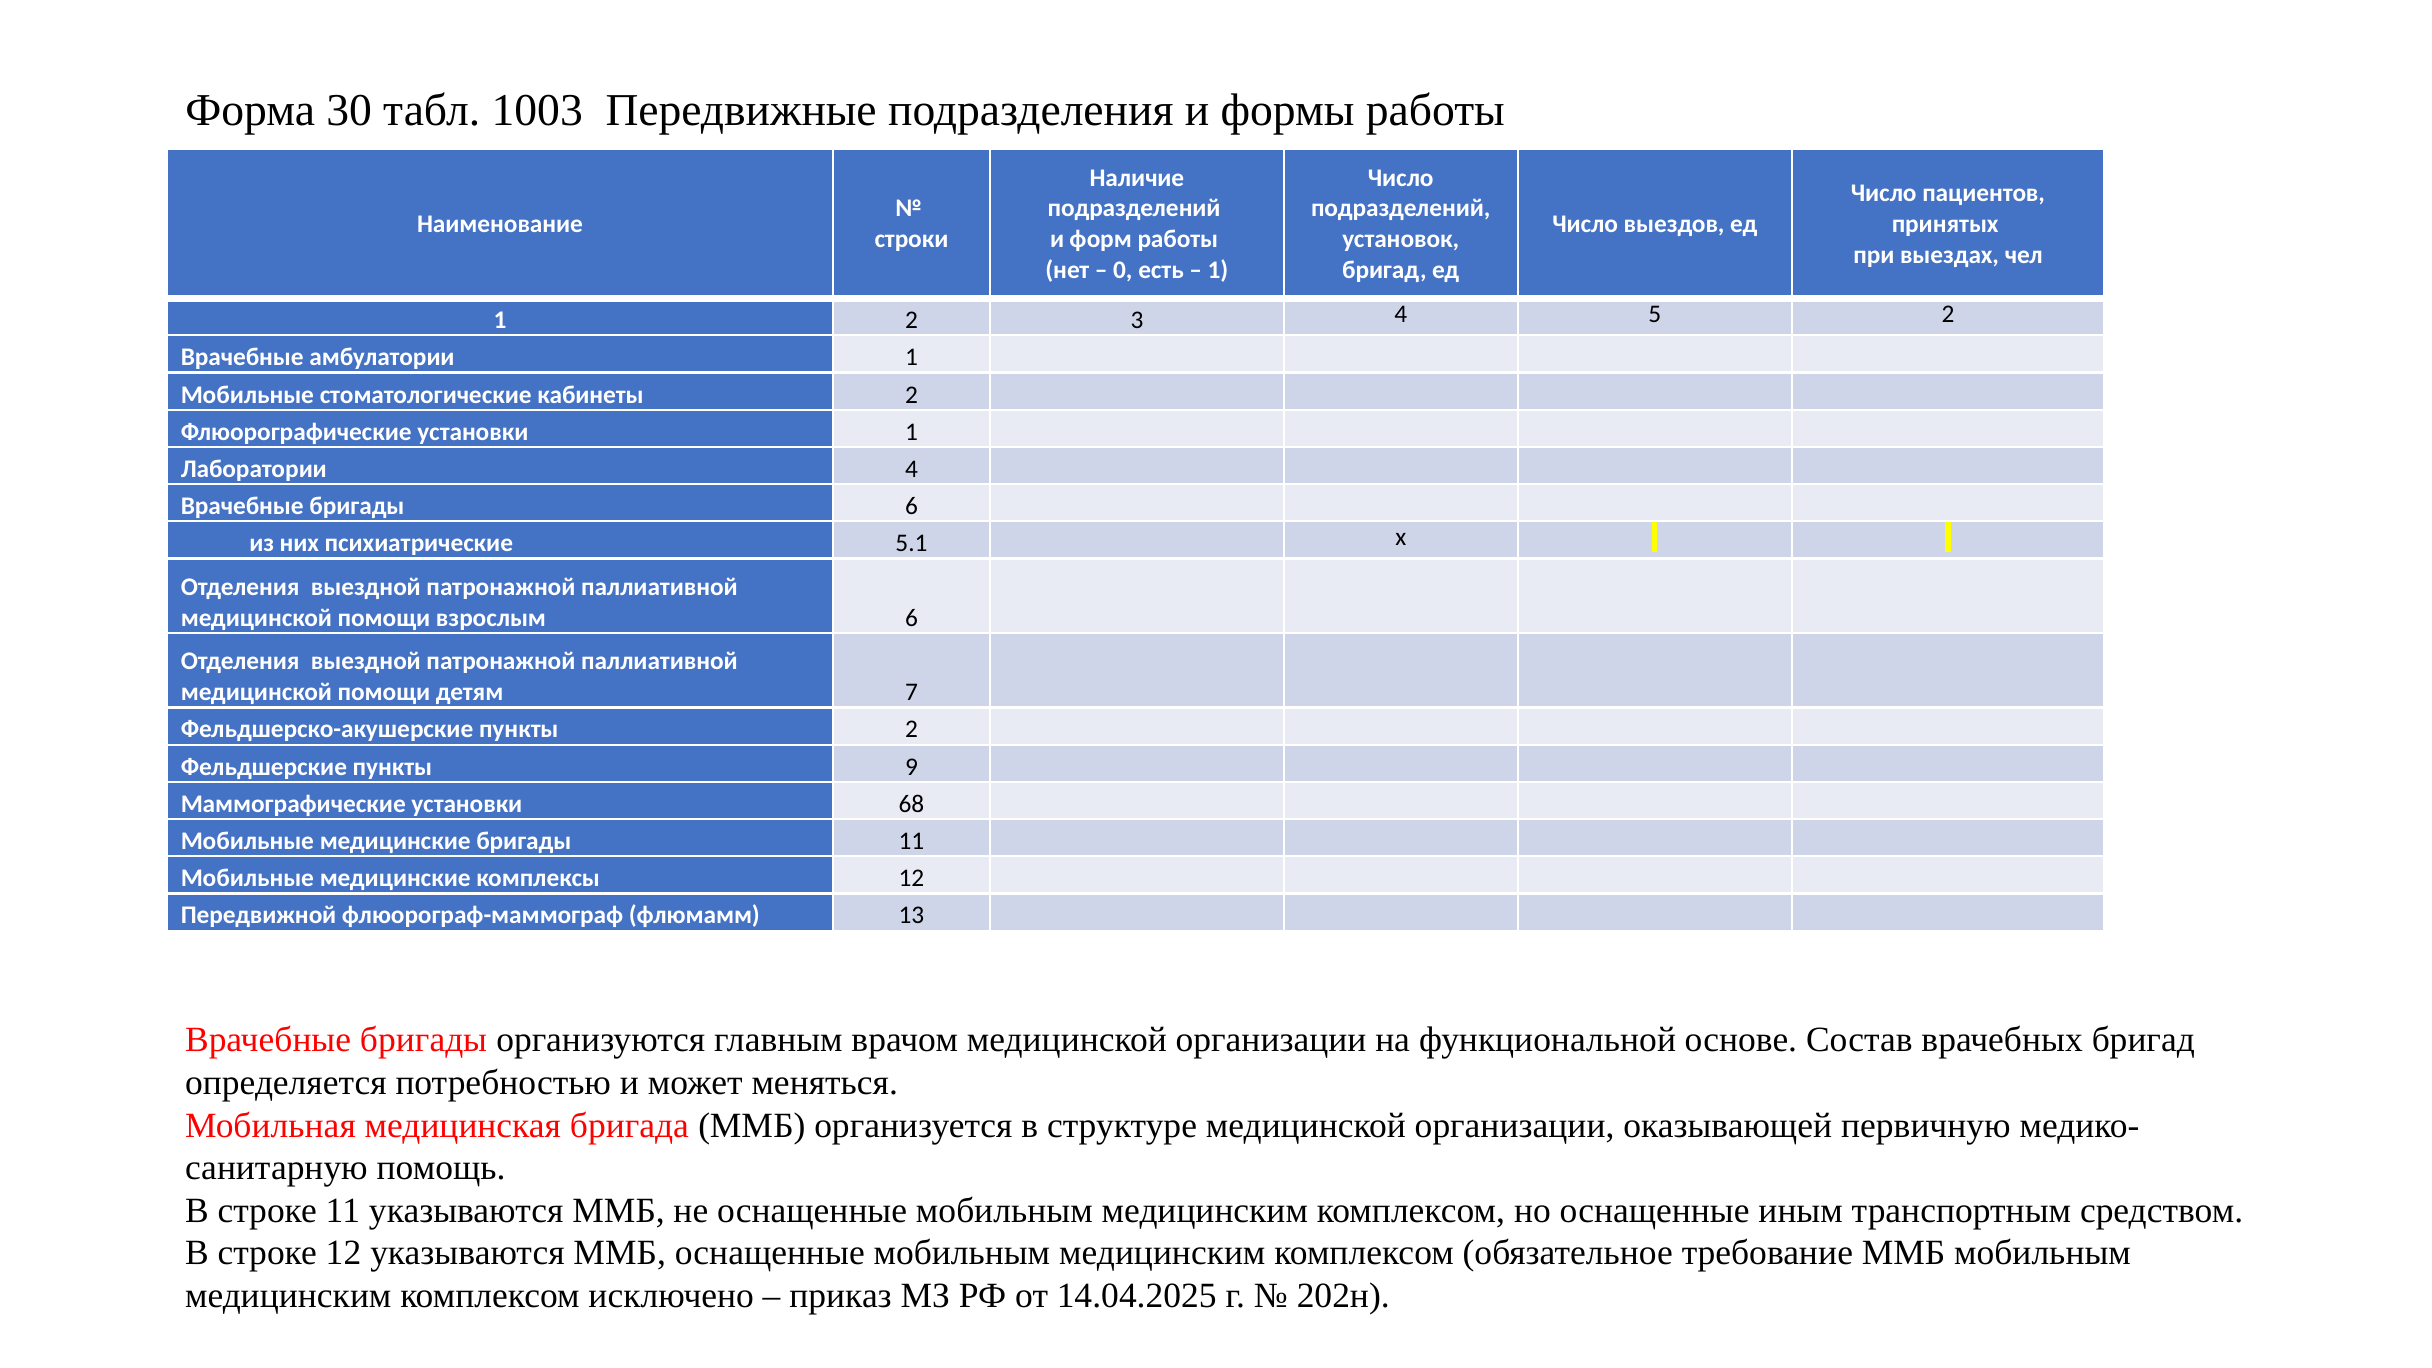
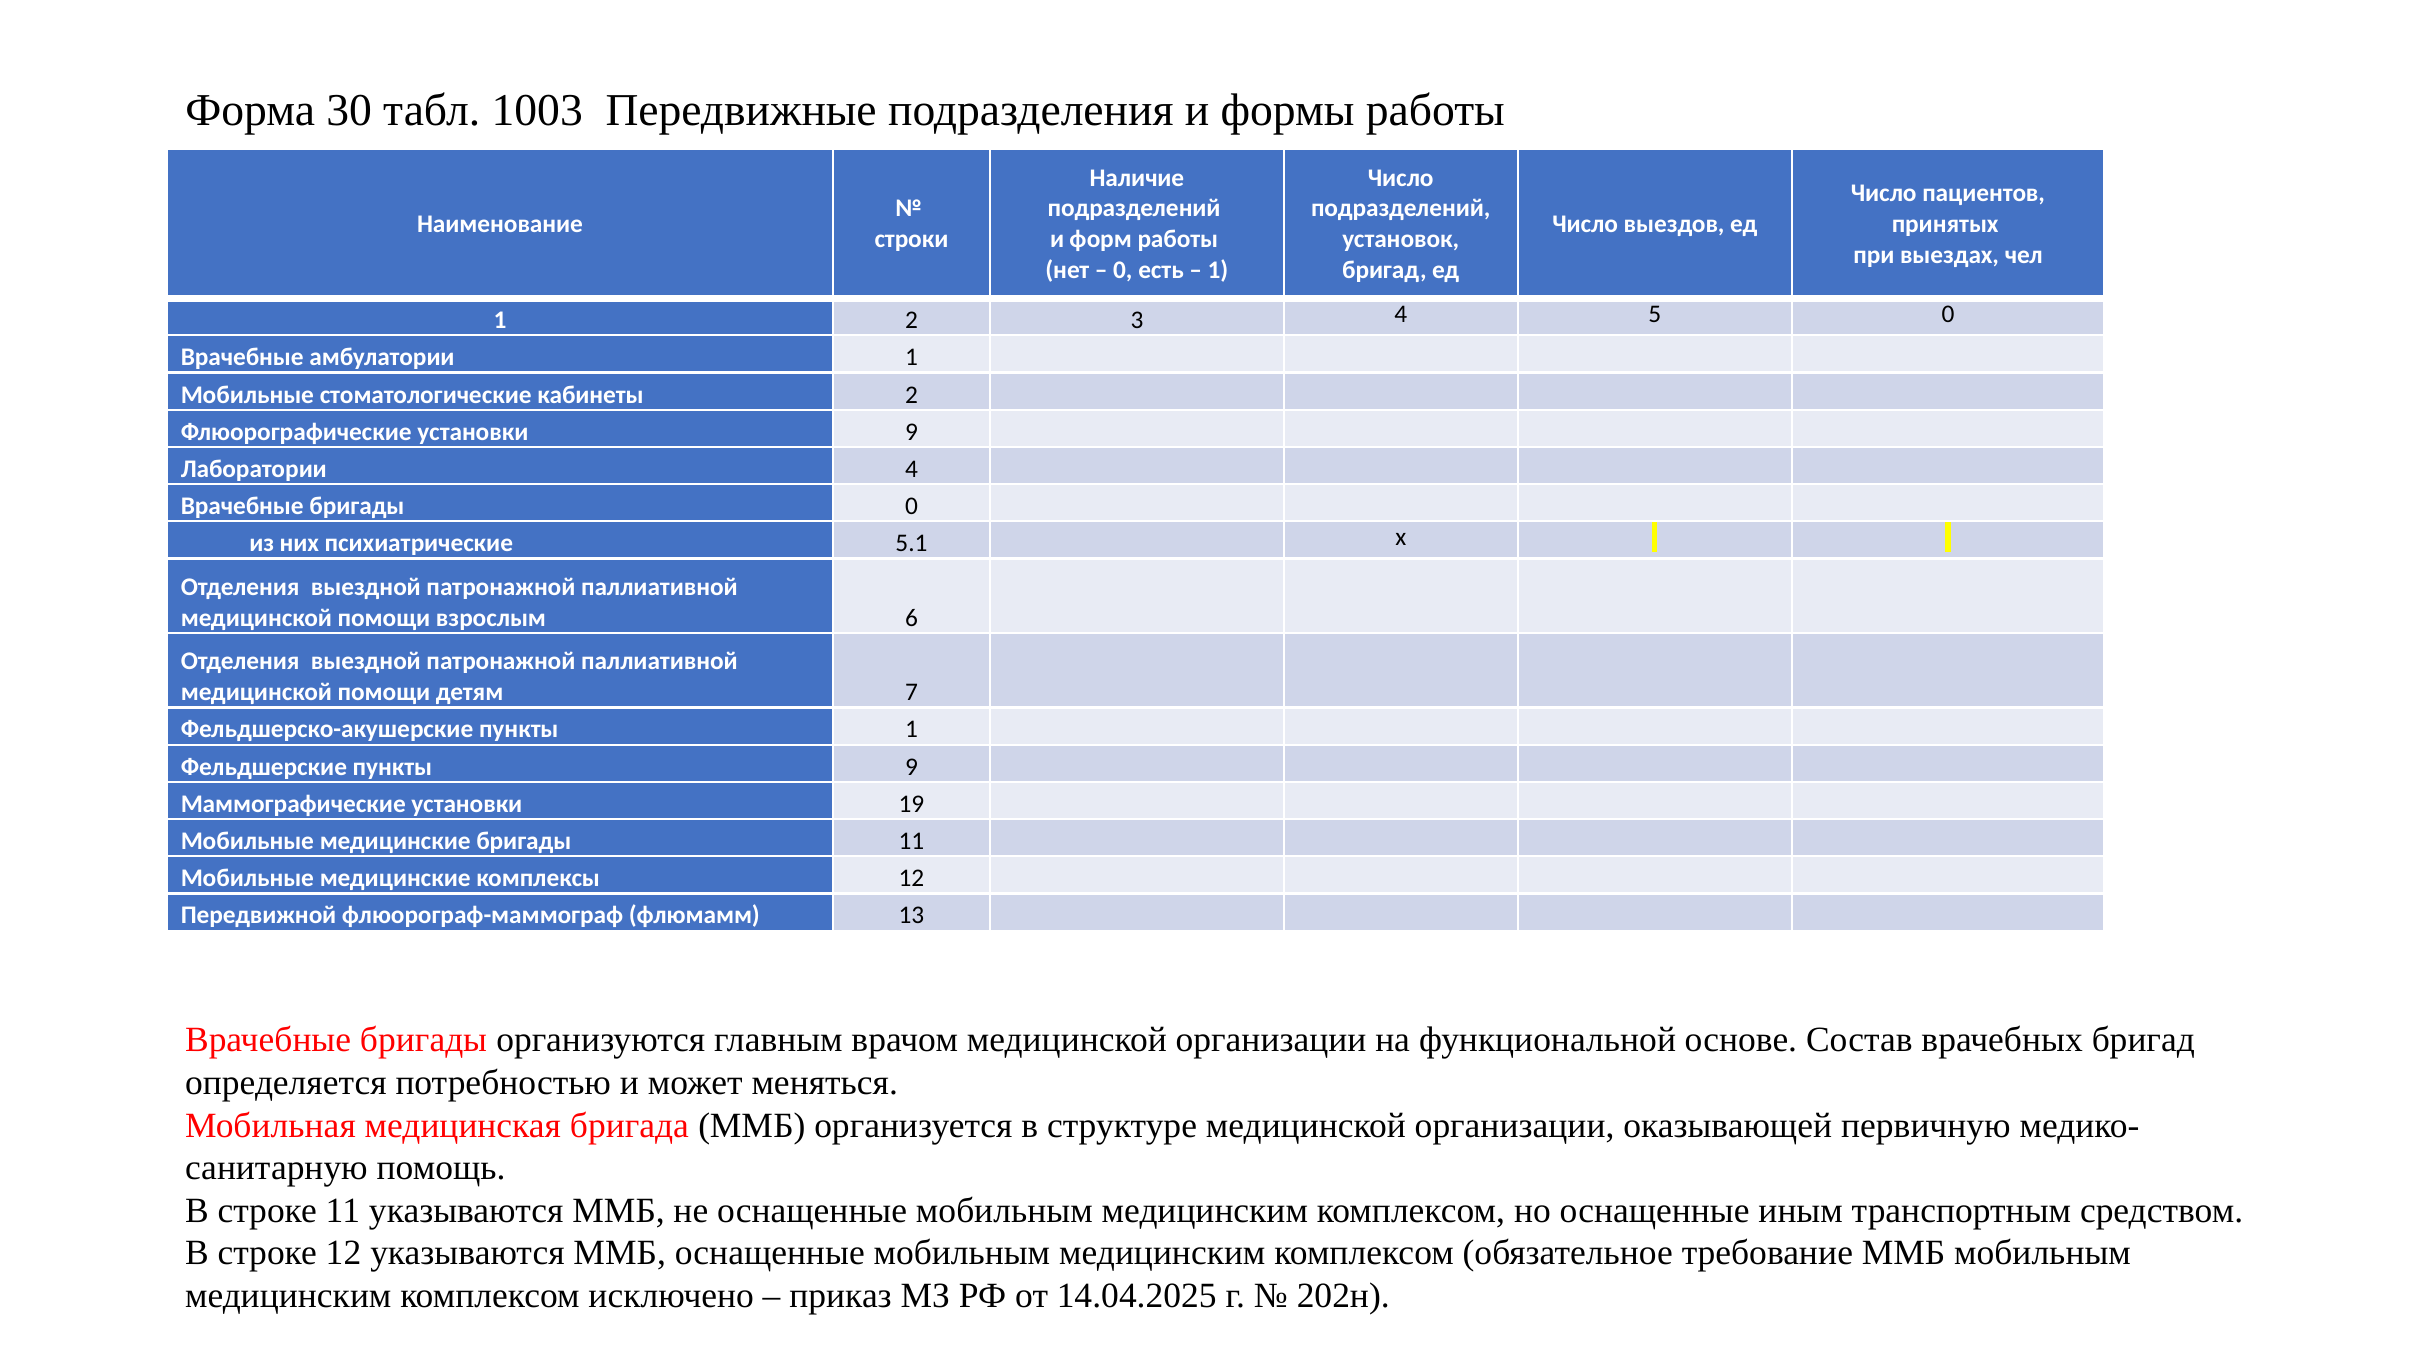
5 2: 2 -> 0
установки 1: 1 -> 9
бригады 6: 6 -> 0
пункты 2: 2 -> 1
68: 68 -> 19
